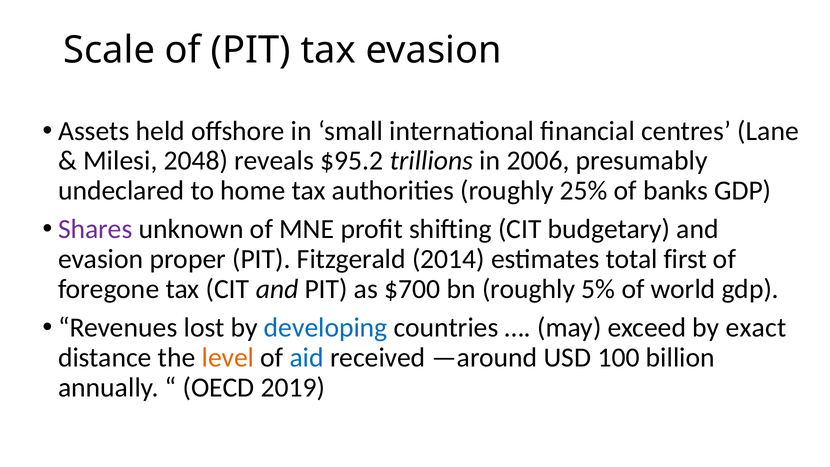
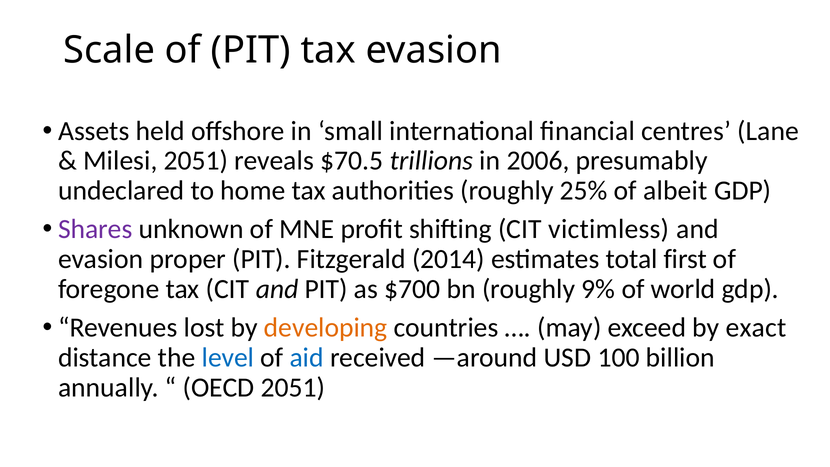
Milesi 2048: 2048 -> 2051
$95.2: $95.2 -> $70.5
banks: banks -> albeit
budgetary: budgetary -> victimless
5%: 5% -> 9%
developing colour: blue -> orange
level colour: orange -> blue
OECD 2019: 2019 -> 2051
